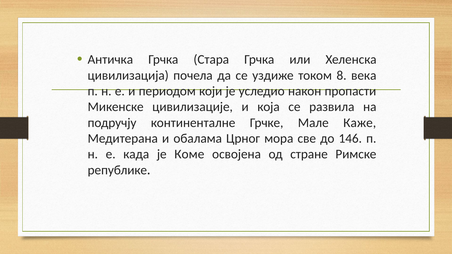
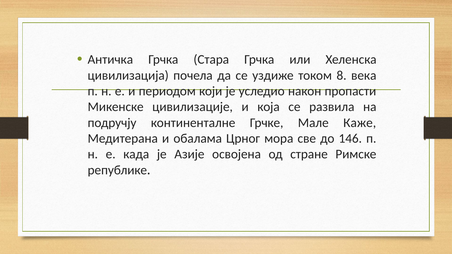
Коме: Коме -> Азије
